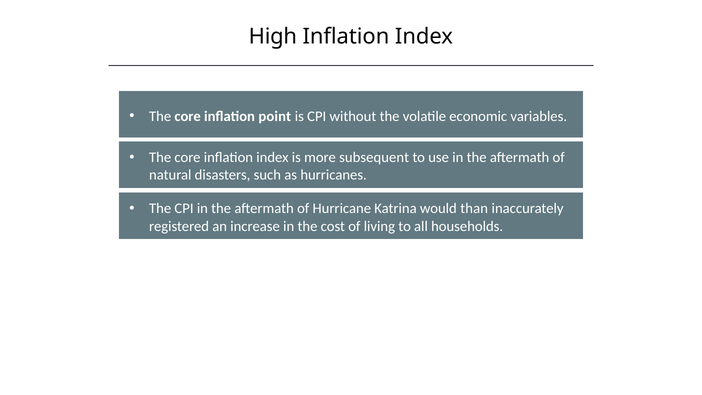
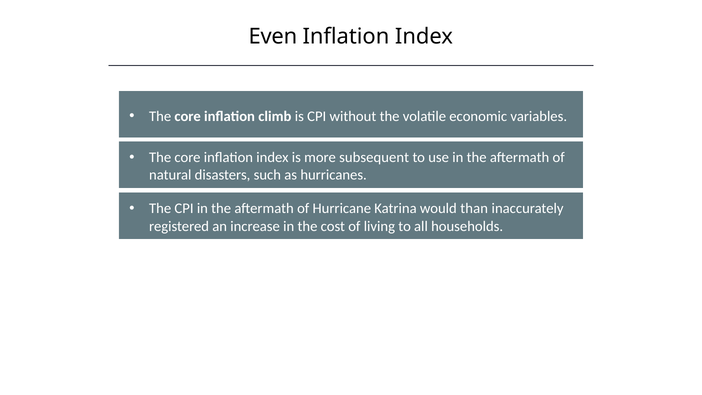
High: High -> Even
point: point -> climb
